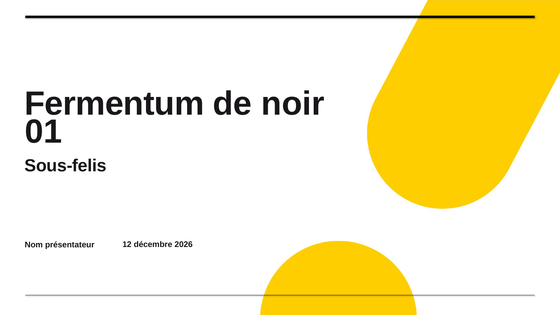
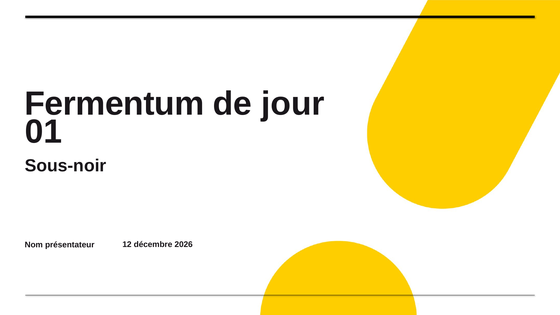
noir: noir -> jour
Sous-felis: Sous-felis -> Sous-noir
